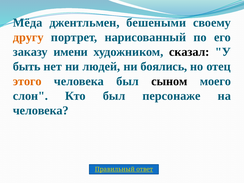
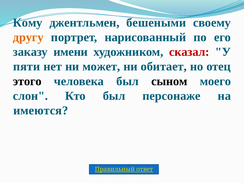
Мёда: Мёда -> Кому
сказал colour: black -> red
быть: быть -> пяти
людей: людей -> может
боялись: боялись -> обитает
этого colour: orange -> black
человека at (41, 110): человека -> имеются
